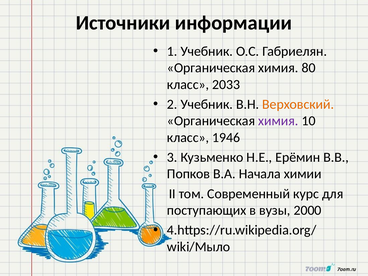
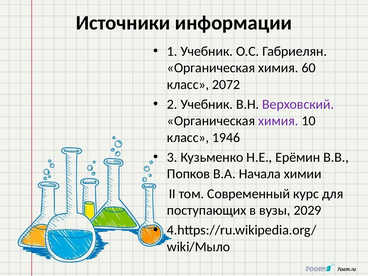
80: 80 -> 60
2033: 2033 -> 2072
Верховский colour: orange -> purple
2000: 2000 -> 2029
